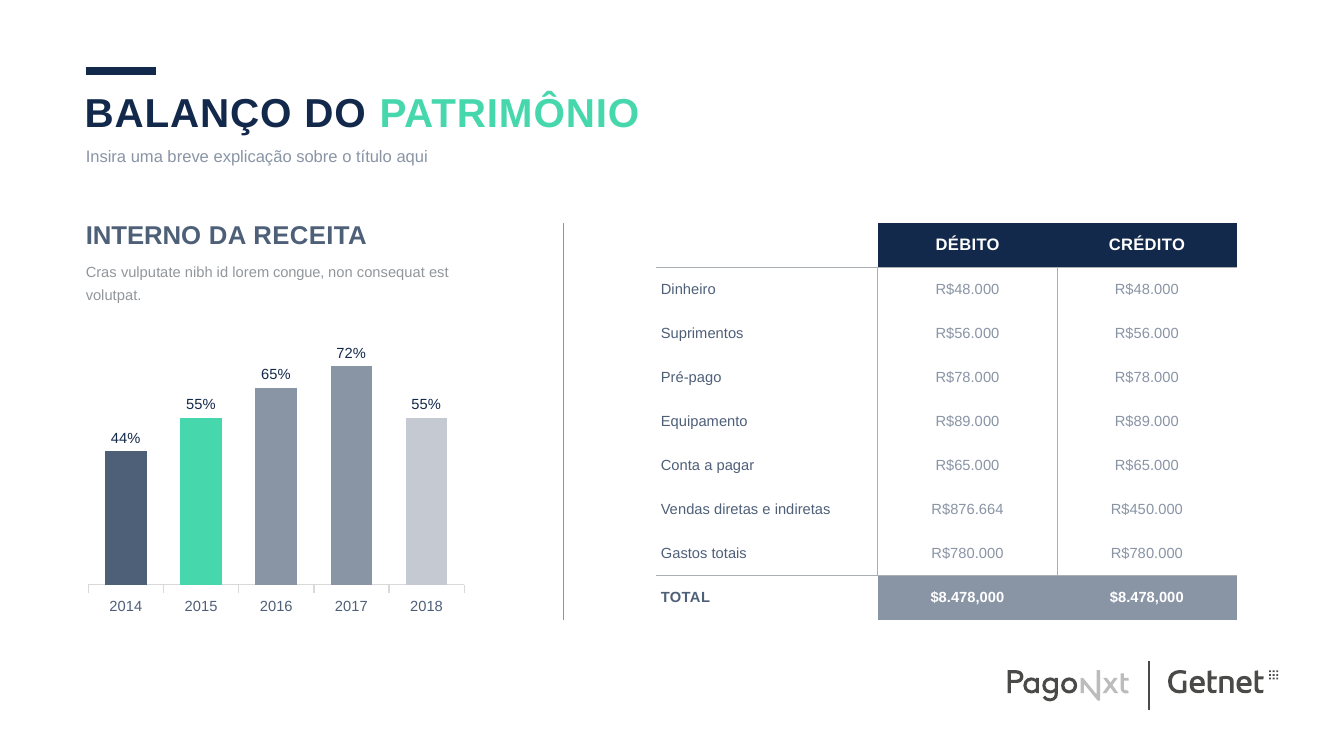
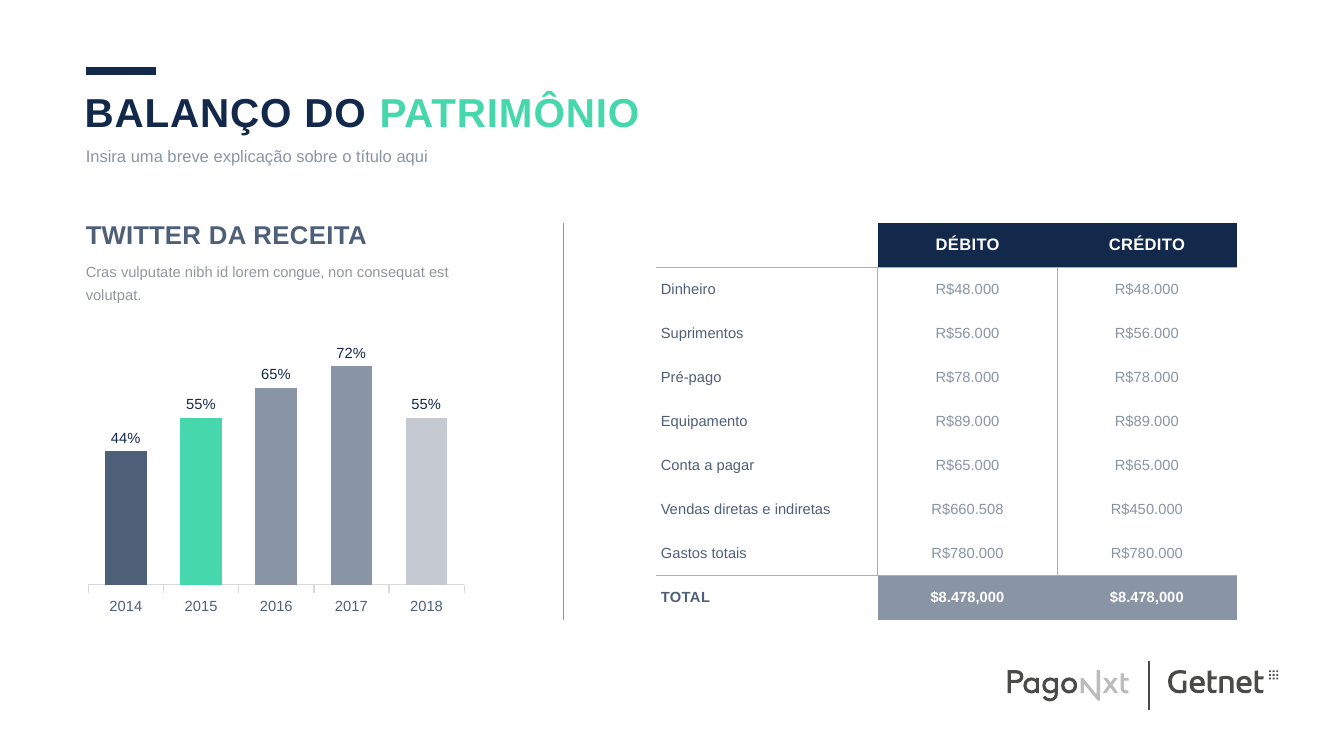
INTERNO at (143, 236): INTERNO -> TWITTER
R$876.664: R$876.664 -> R$660.508
